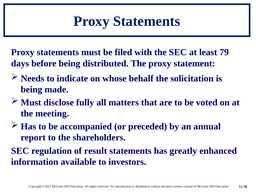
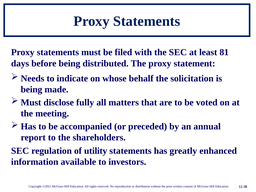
79: 79 -> 81
result: result -> utility
